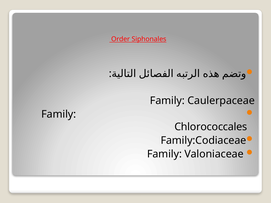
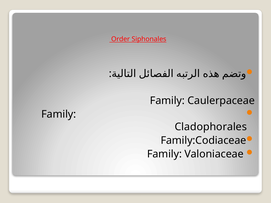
Chlorococcales: Chlorococcales -> Cladophorales
